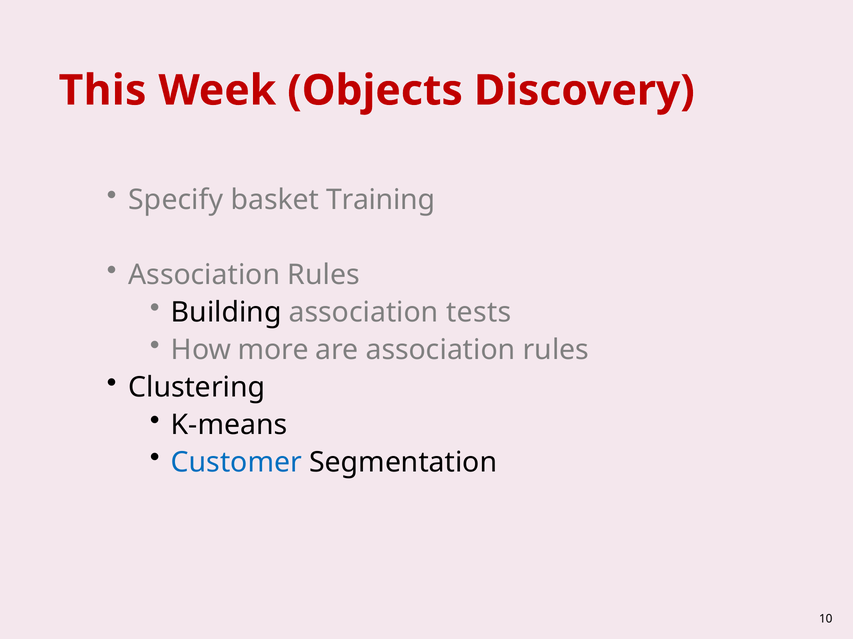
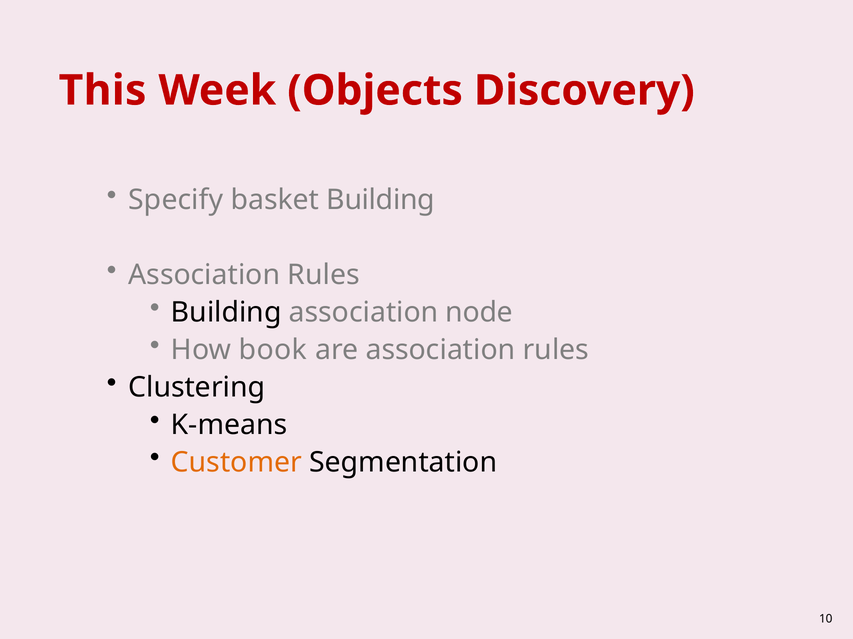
basket Training: Training -> Building
tests: tests -> node
more: more -> book
Customer colour: blue -> orange
